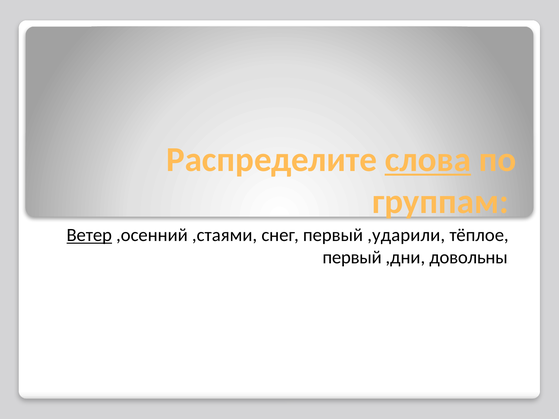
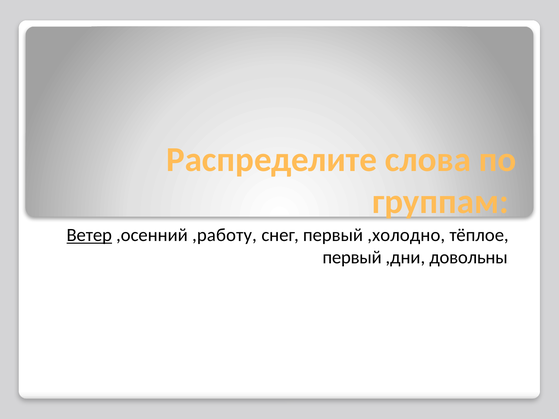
слова underline: present -> none
,стаями: ,стаями -> ,работу
,ударили: ,ударили -> ,холодно
